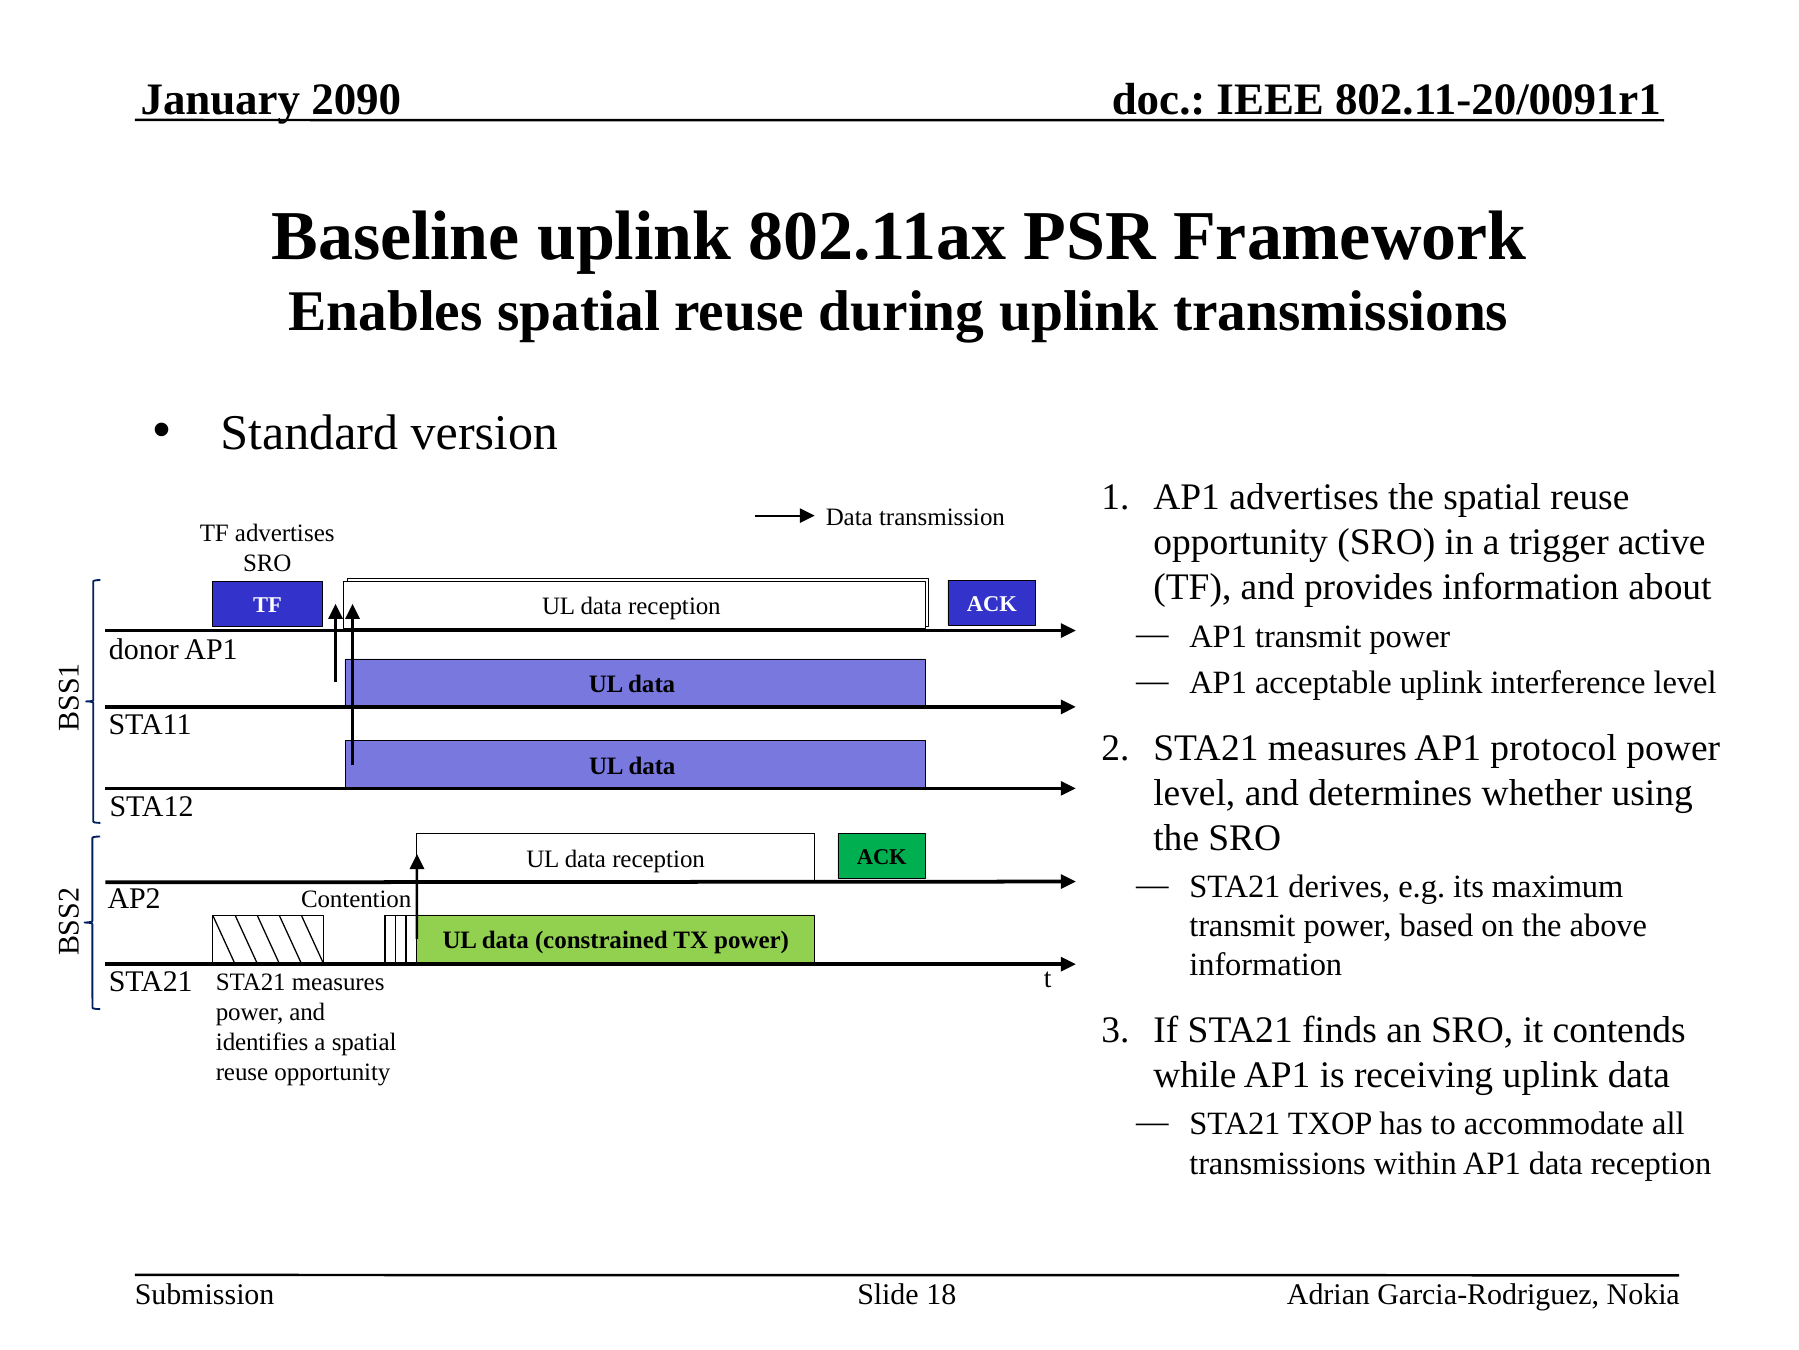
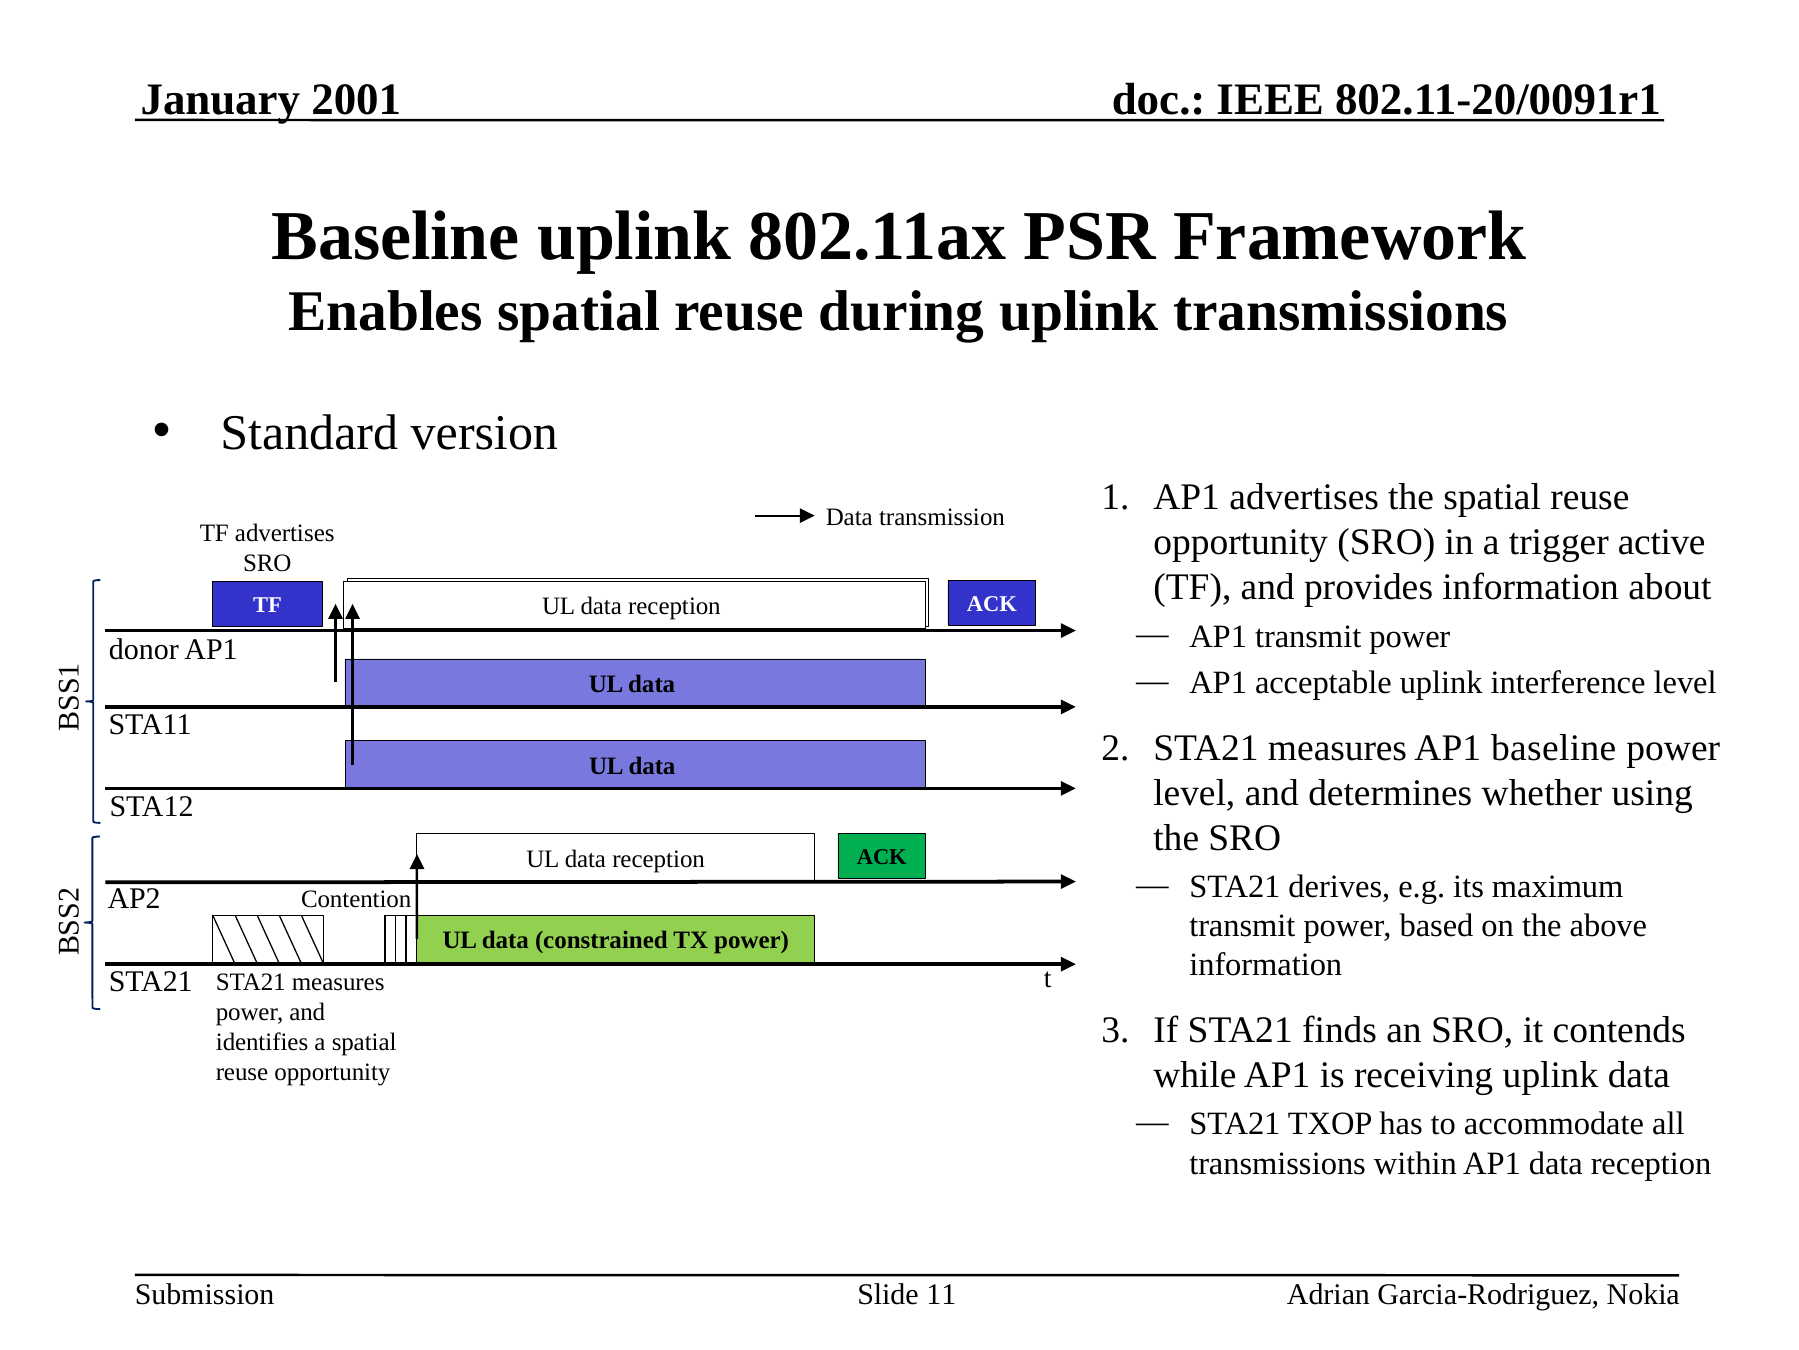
2090: 2090 -> 2001
AP1 protocol: protocol -> baseline
18: 18 -> 11
